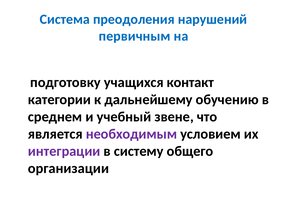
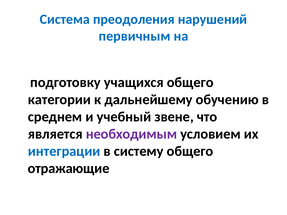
учащихся контакт: контакт -> общего
интеграции colour: purple -> blue
организации: организации -> отражающие
